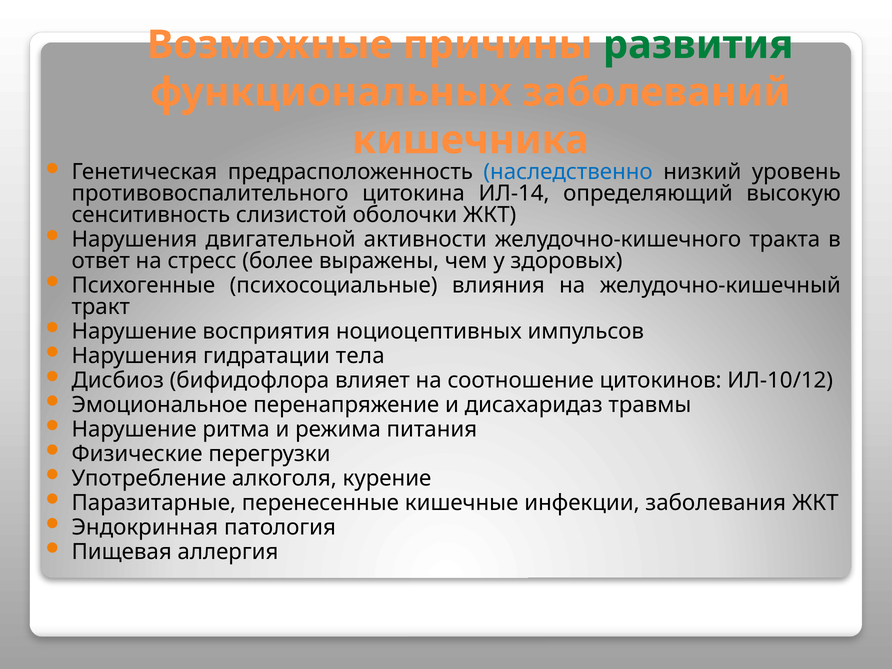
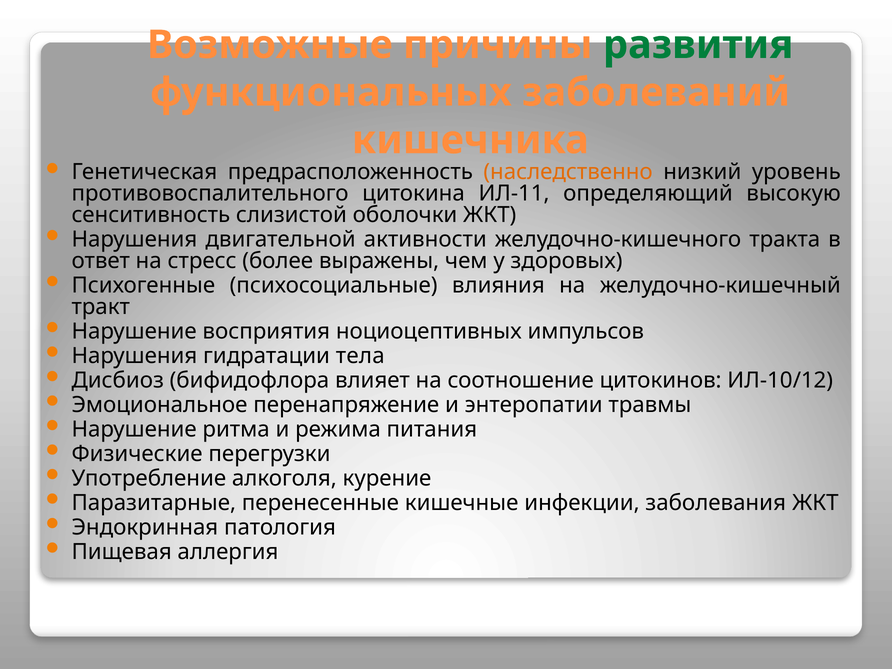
наследственно colour: blue -> orange
ИЛ-14: ИЛ-14 -> ИЛ-11
дисахаридаз: дисахаридаз -> энтеропатии
